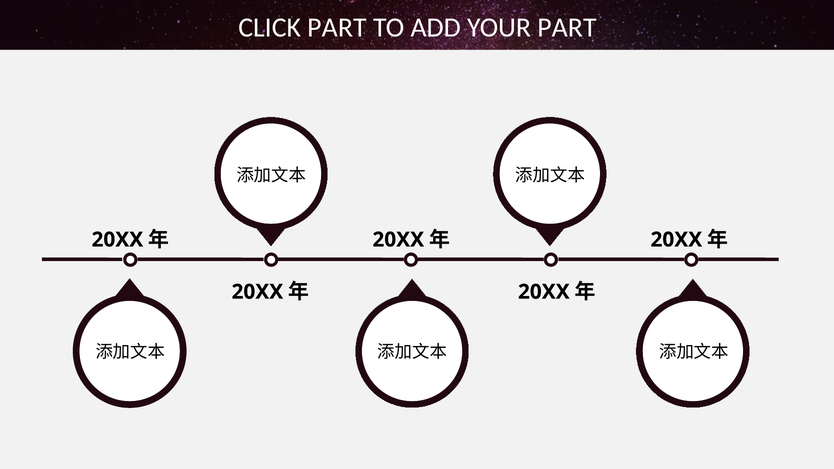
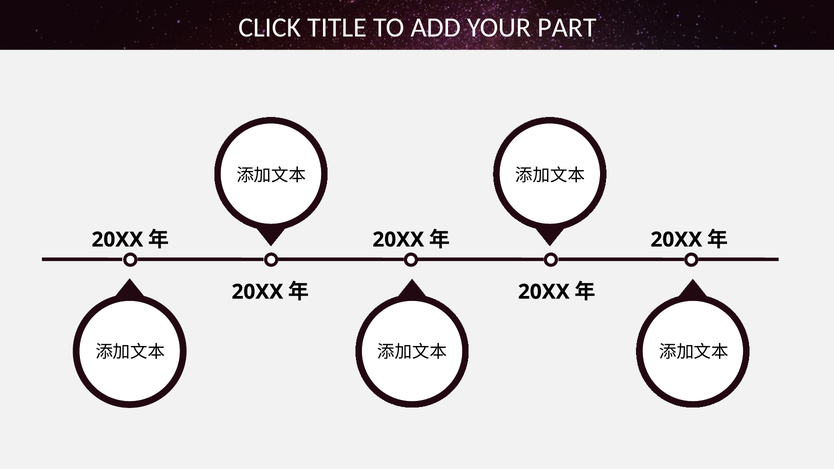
CLICK PART: PART -> TITLE
